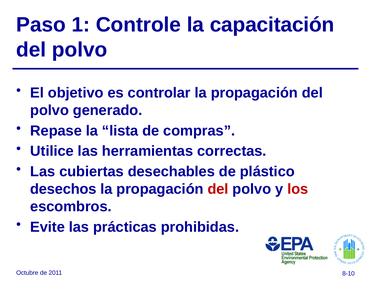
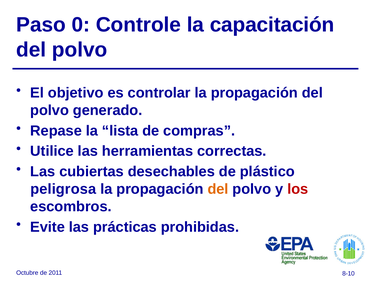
1: 1 -> 0
desechos: desechos -> peligrosa
del at (218, 189) colour: red -> orange
